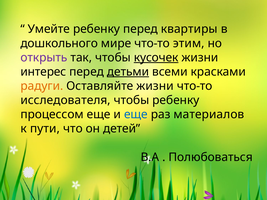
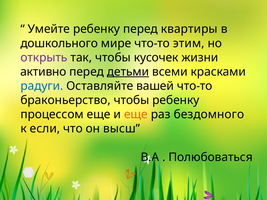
кусочек underline: present -> none
интерес: интерес -> активно
радуги colour: orange -> blue
Оставляйте жизни: жизни -> вашей
исследователя: исследователя -> браконьерство
еще at (136, 115) colour: blue -> orange
материалов: материалов -> бездомного
пути: пути -> если
детей: детей -> высш
